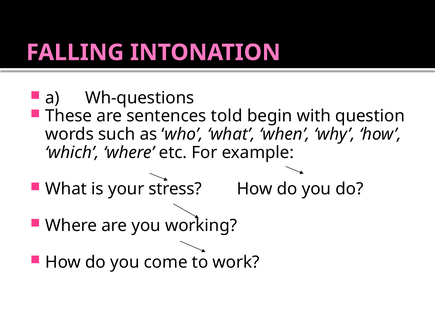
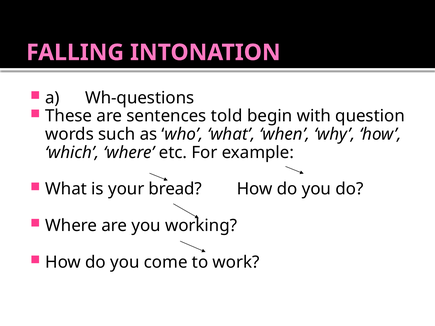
stress: stress -> bread
